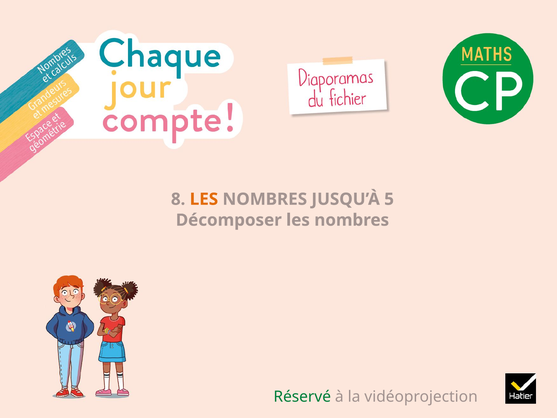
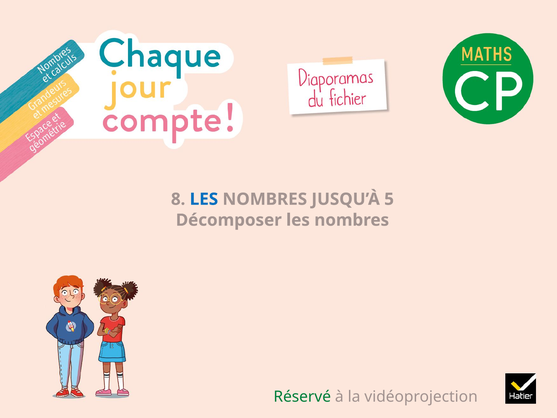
LES at (204, 199) colour: orange -> blue
